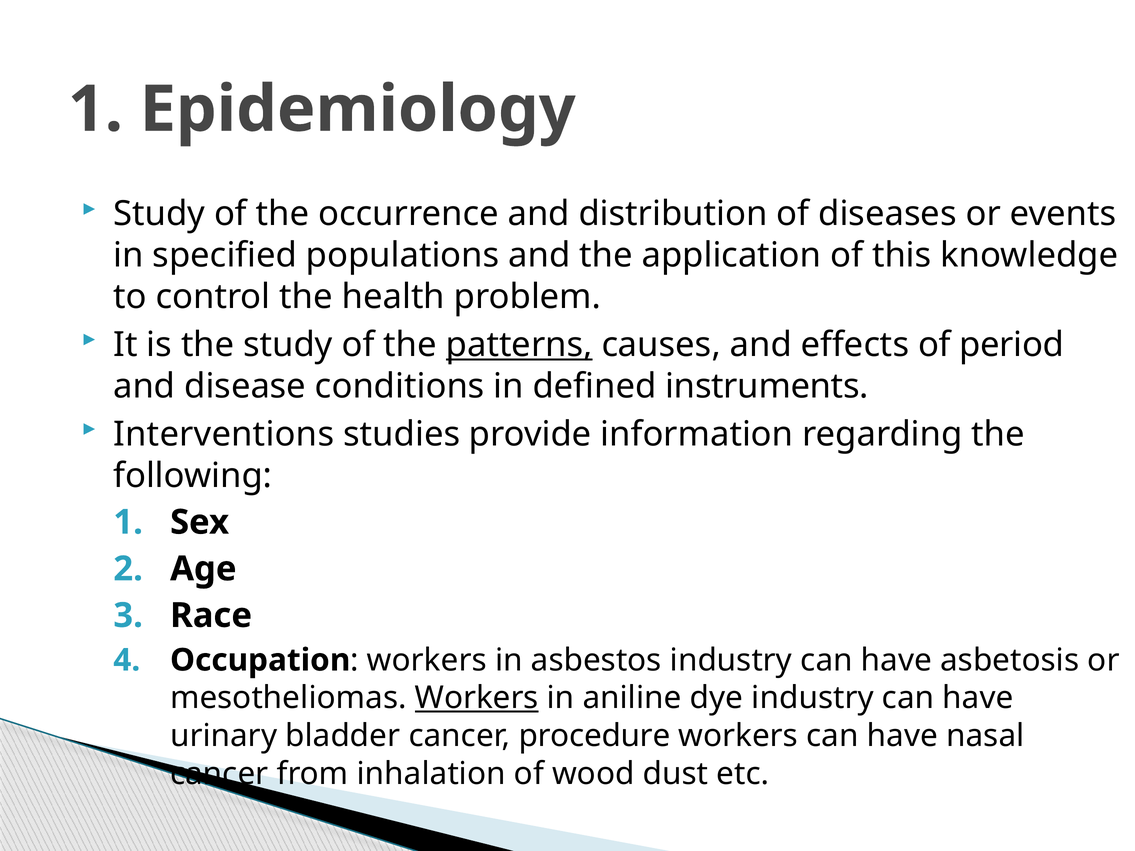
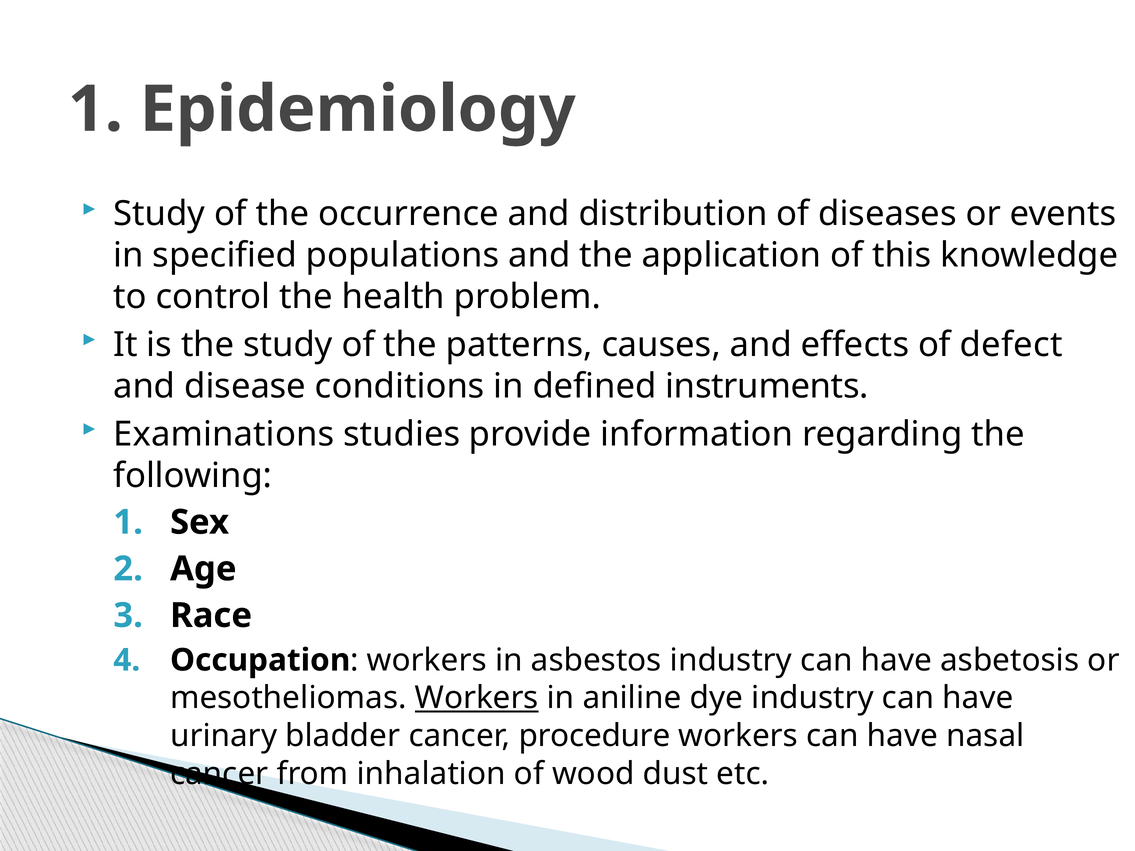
patterns underline: present -> none
period: period -> defect
Interventions: Interventions -> Examinations
